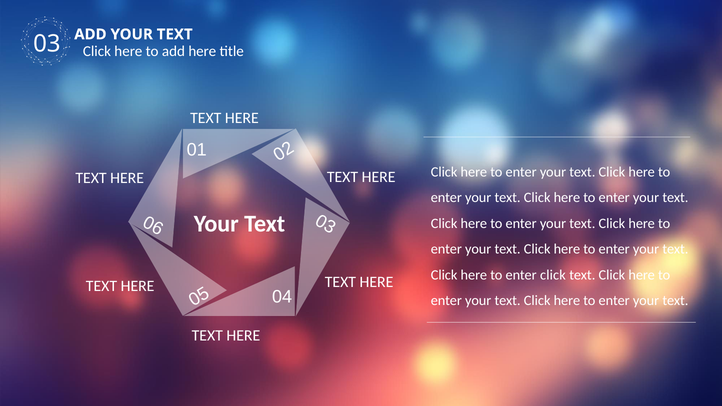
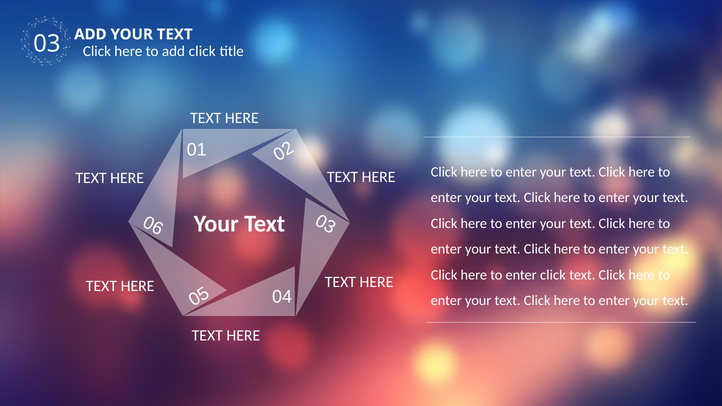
add here: here -> click
